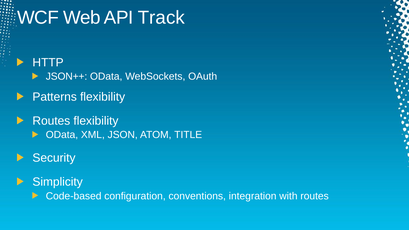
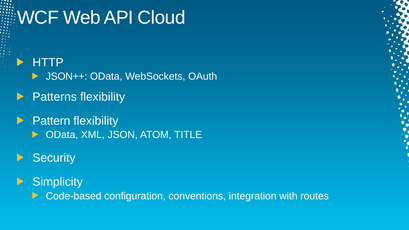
Track: Track -> Cloud
Routes at (51, 121): Routes -> Pattern
